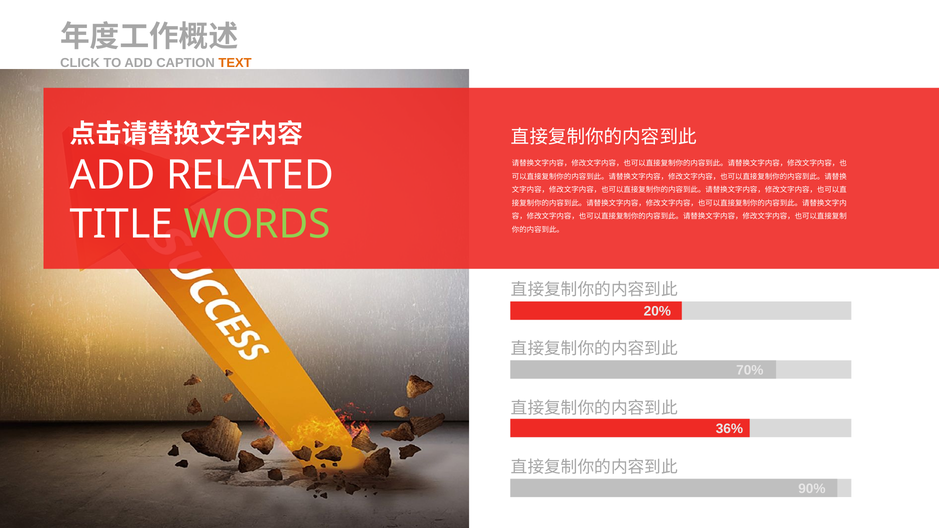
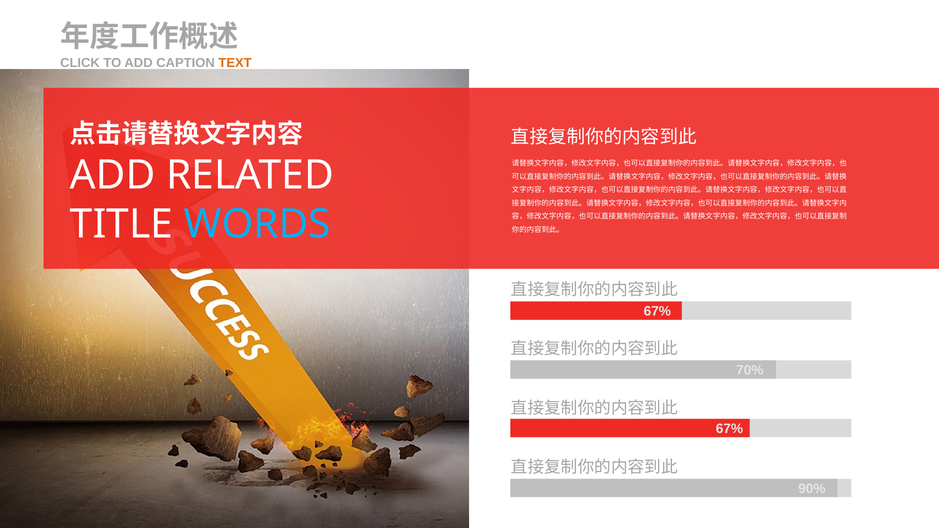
WORDS colour: light green -> light blue
20% at (657, 311): 20% -> 67%
36% at (729, 429): 36% -> 67%
